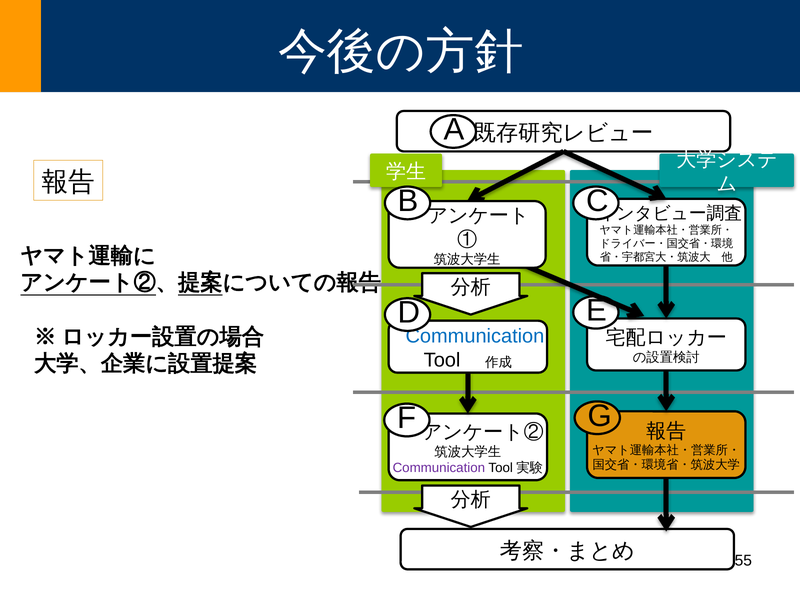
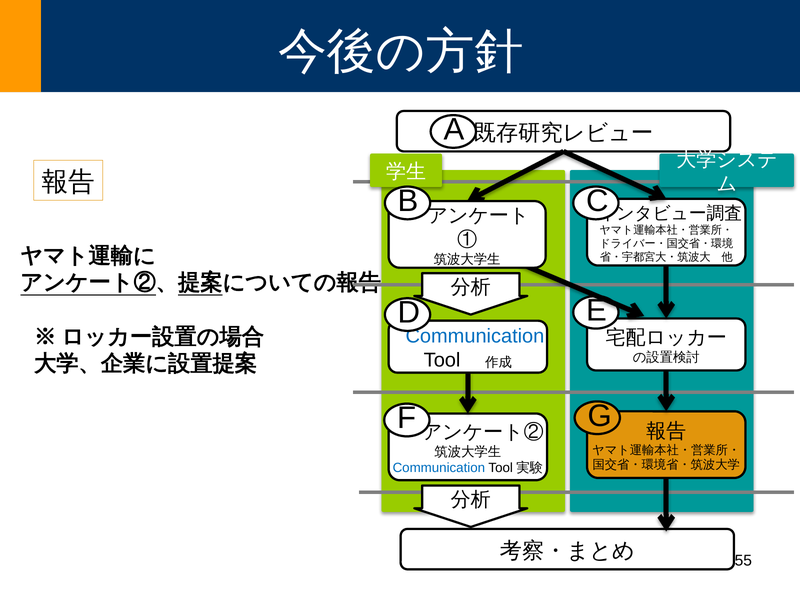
Communication at (439, 468) colour: purple -> blue
